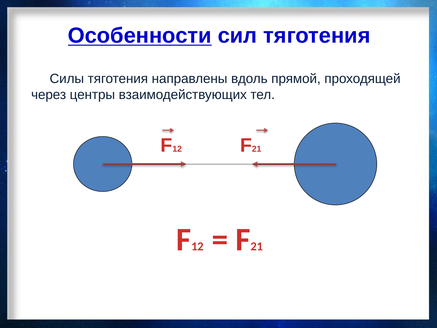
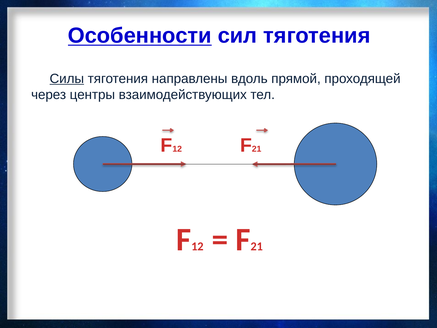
Силы underline: none -> present
